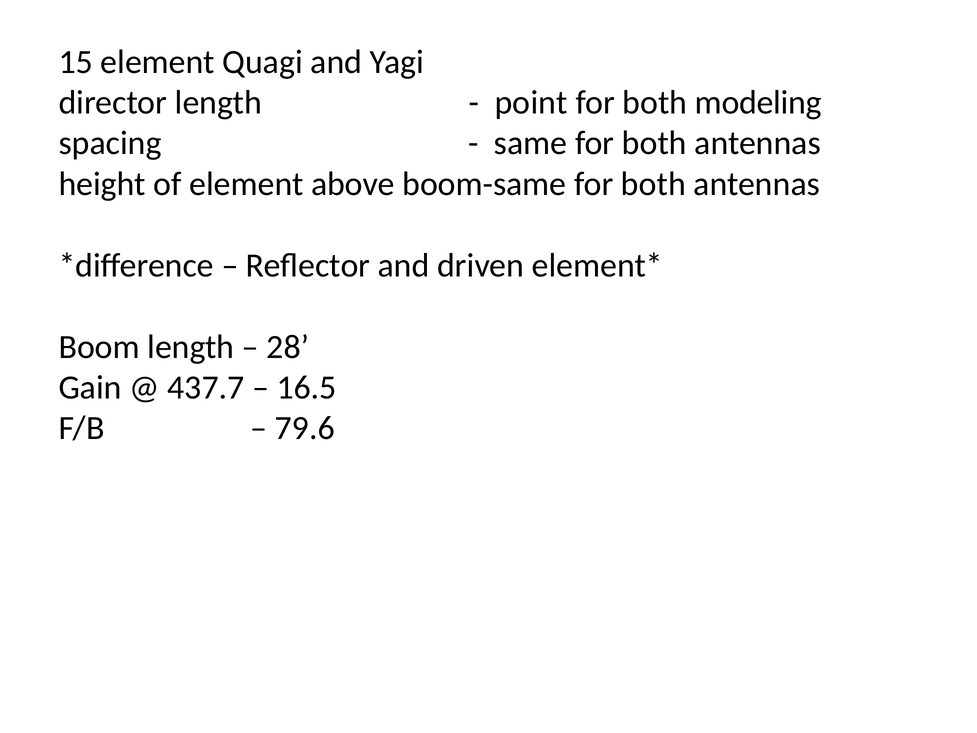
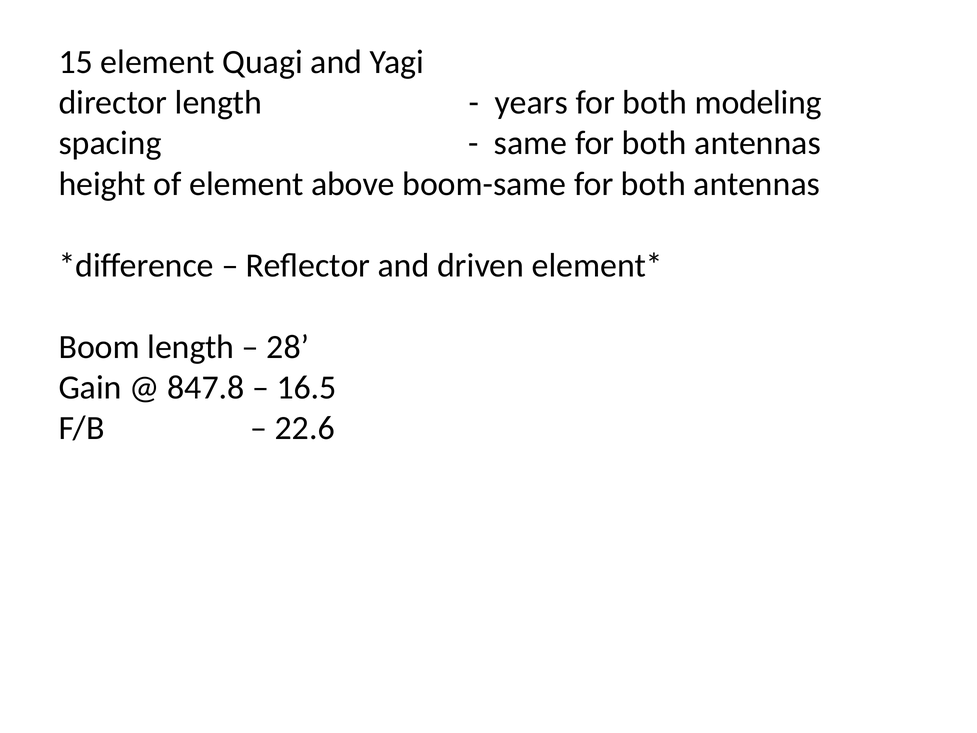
point: point -> years
437.7: 437.7 -> 847.8
79.6: 79.6 -> 22.6
